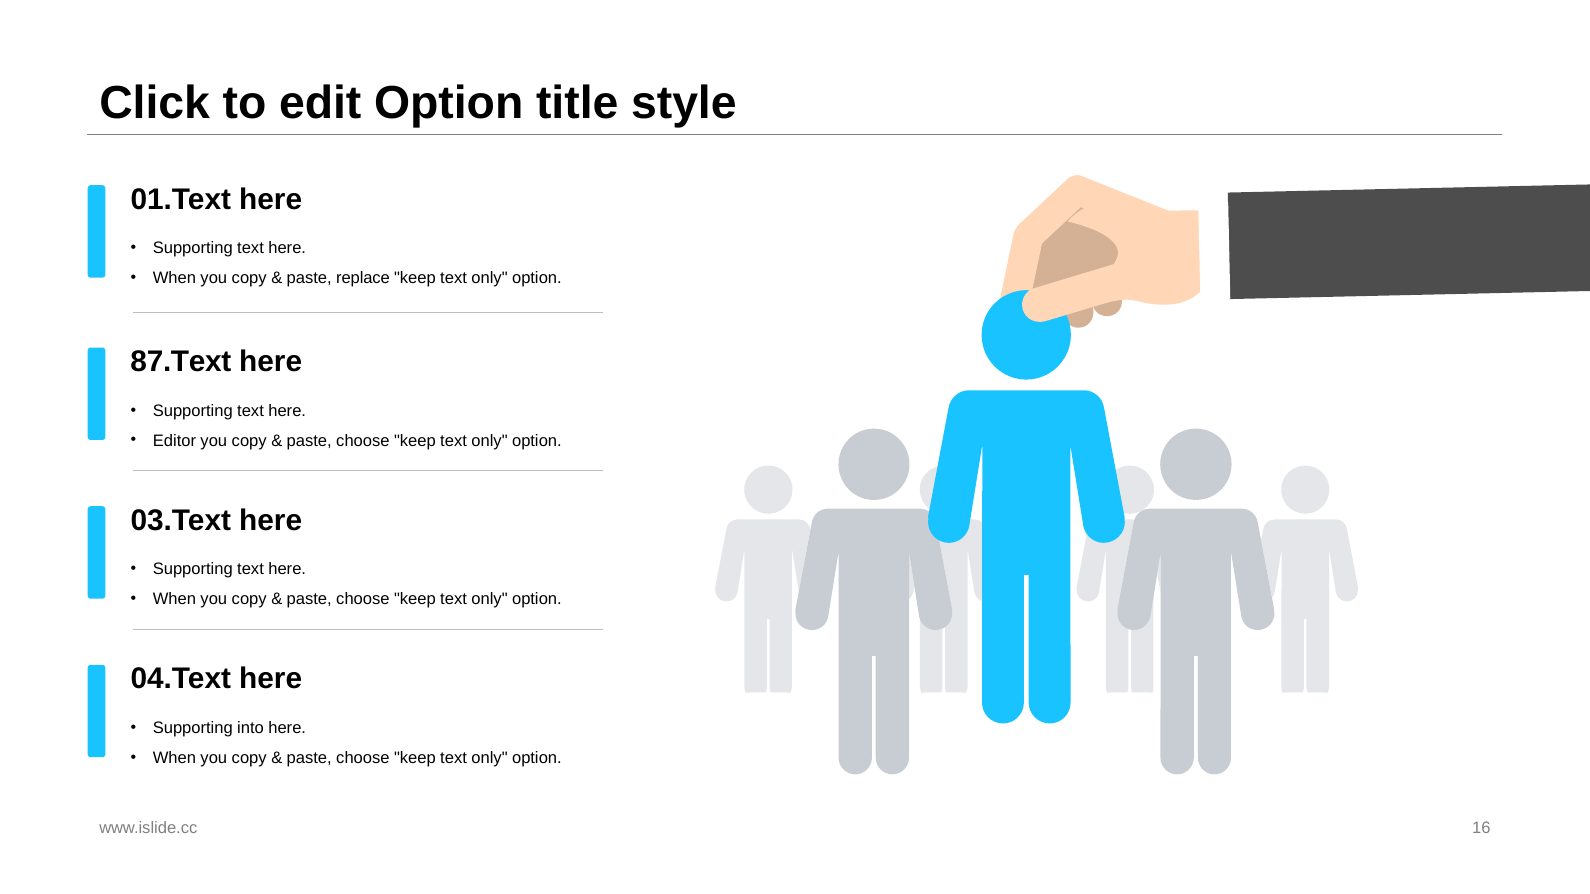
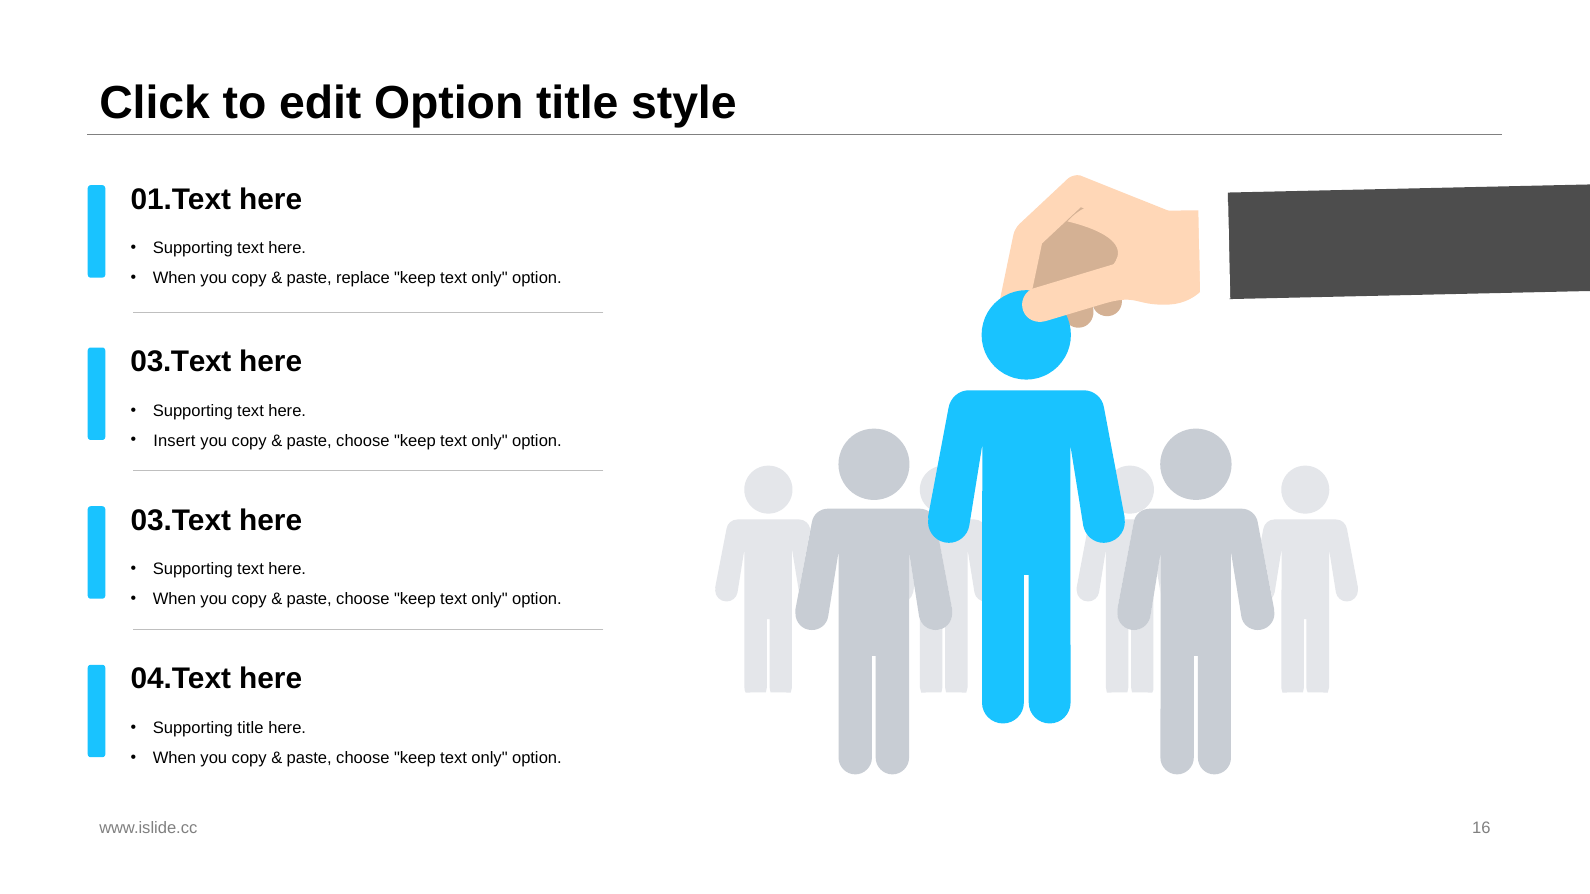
87.Text at (181, 362): 87.Text -> 03.Text
Editor: Editor -> Insert
Supporting into: into -> title
